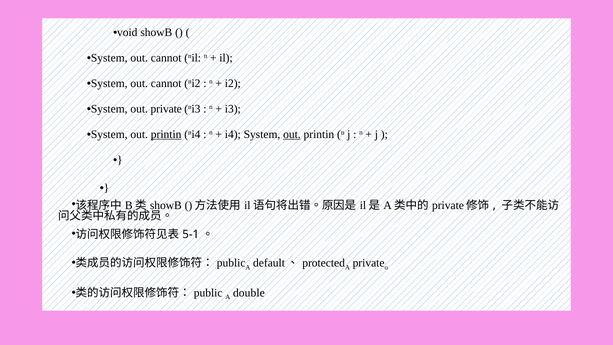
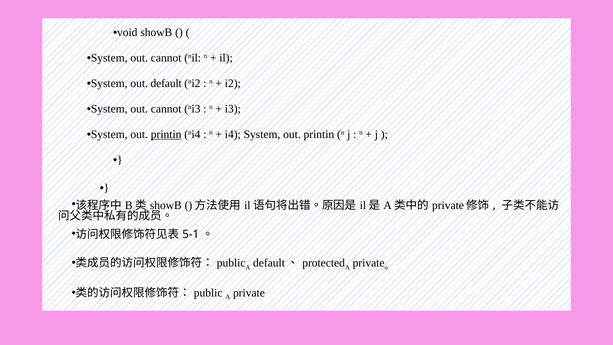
cannot at (166, 83): cannot -> default
private at (166, 109): private -> cannot
out at (292, 134) underline: present -> none
double at (249, 293): double -> private
